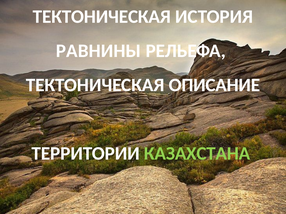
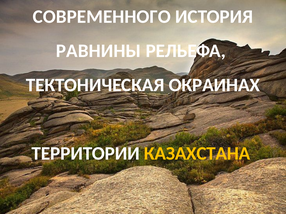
ТЕКТОНИЧЕСКАЯ at (102, 17): ТЕКТОНИЧЕСКАЯ -> СОВРЕМЕННОГО
ОПИСАНИЕ: ОПИСАНИЕ -> ОКРАИНАХ
КАЗАХСТАНА colour: light green -> yellow
